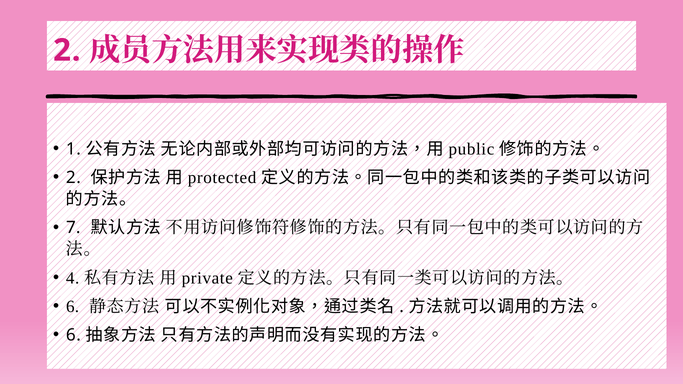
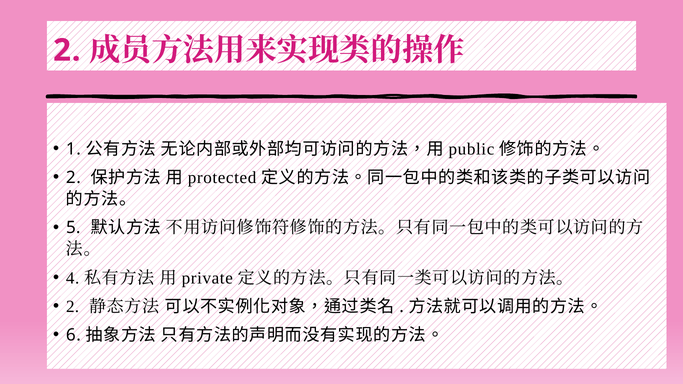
7: 7 -> 5
6 at (73, 307): 6 -> 2
